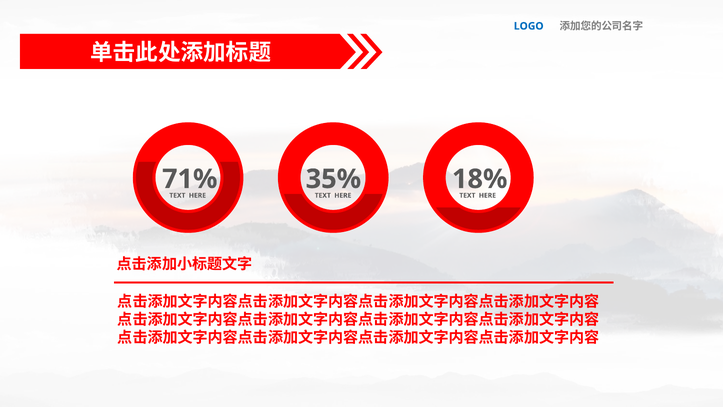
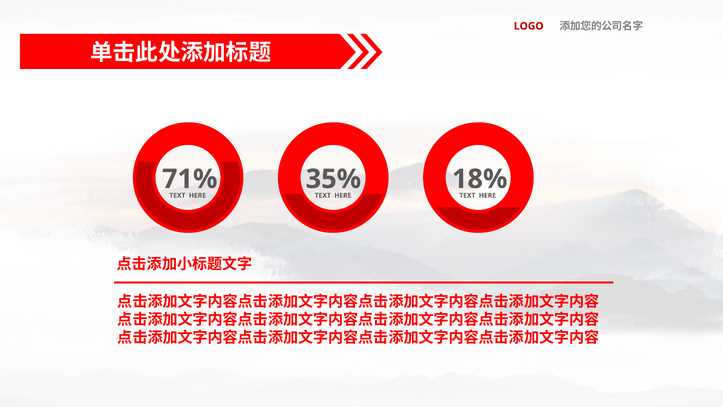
LOGO colour: blue -> red
